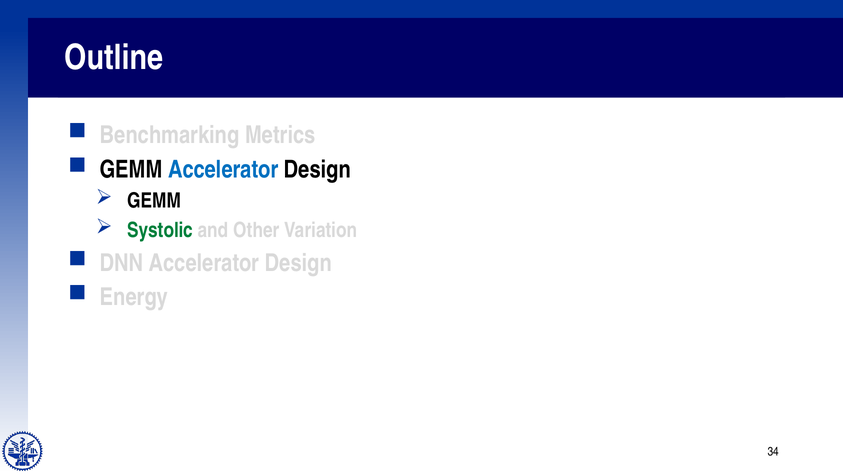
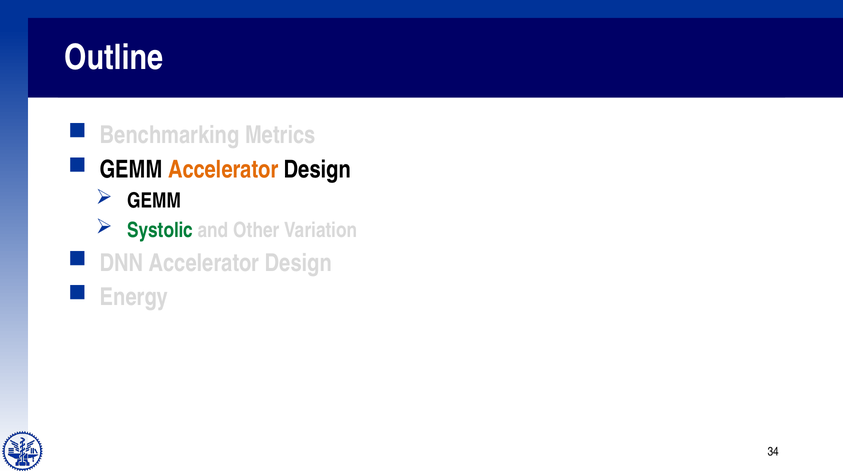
Accelerator at (223, 170) colour: blue -> orange
